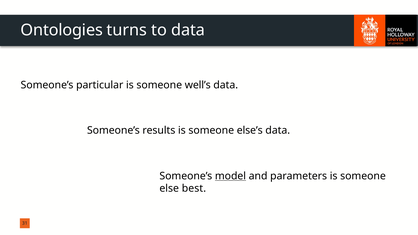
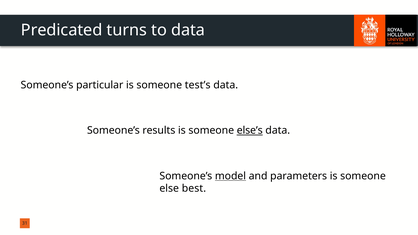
Ontologies: Ontologies -> Predicated
well’s: well’s -> test’s
else’s underline: none -> present
